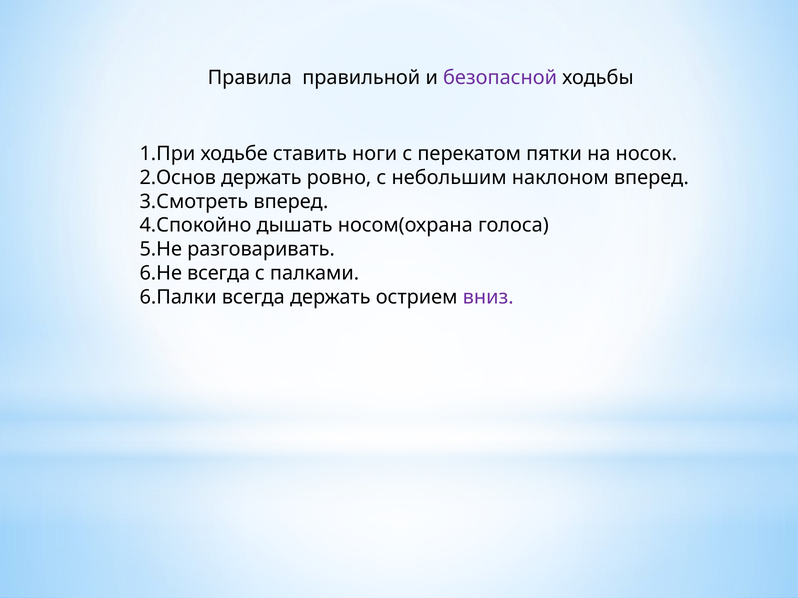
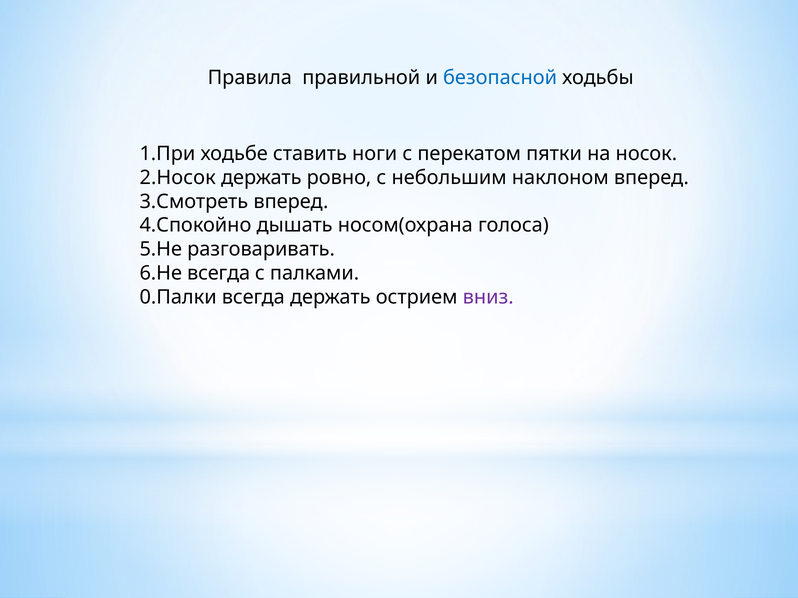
безопасной colour: purple -> blue
2.Основ: 2.Основ -> 2.Носок
6.Палки: 6.Палки -> 0.Палки
